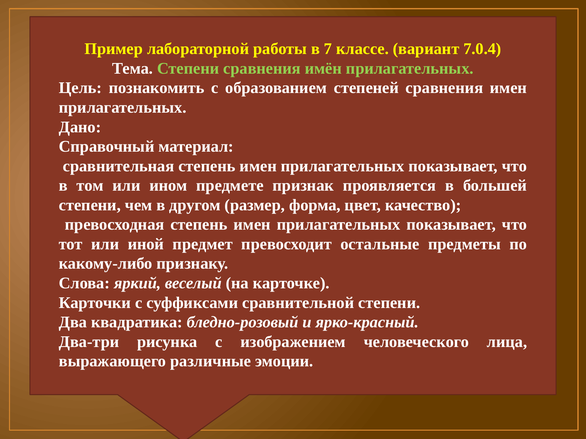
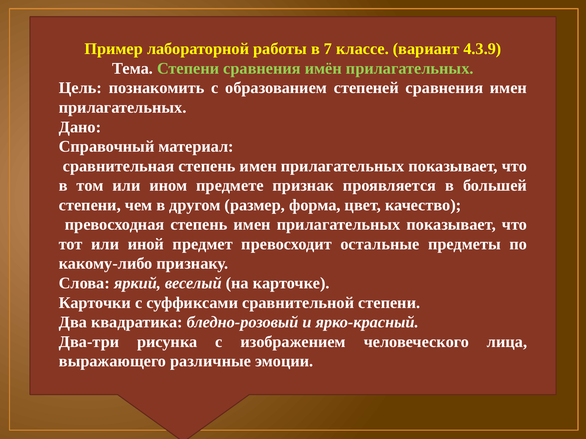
7.0.4: 7.0.4 -> 4.3.9
